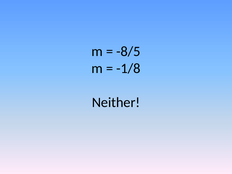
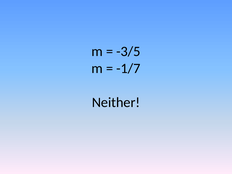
-8/5: -8/5 -> -3/5
-1/8: -1/8 -> -1/7
